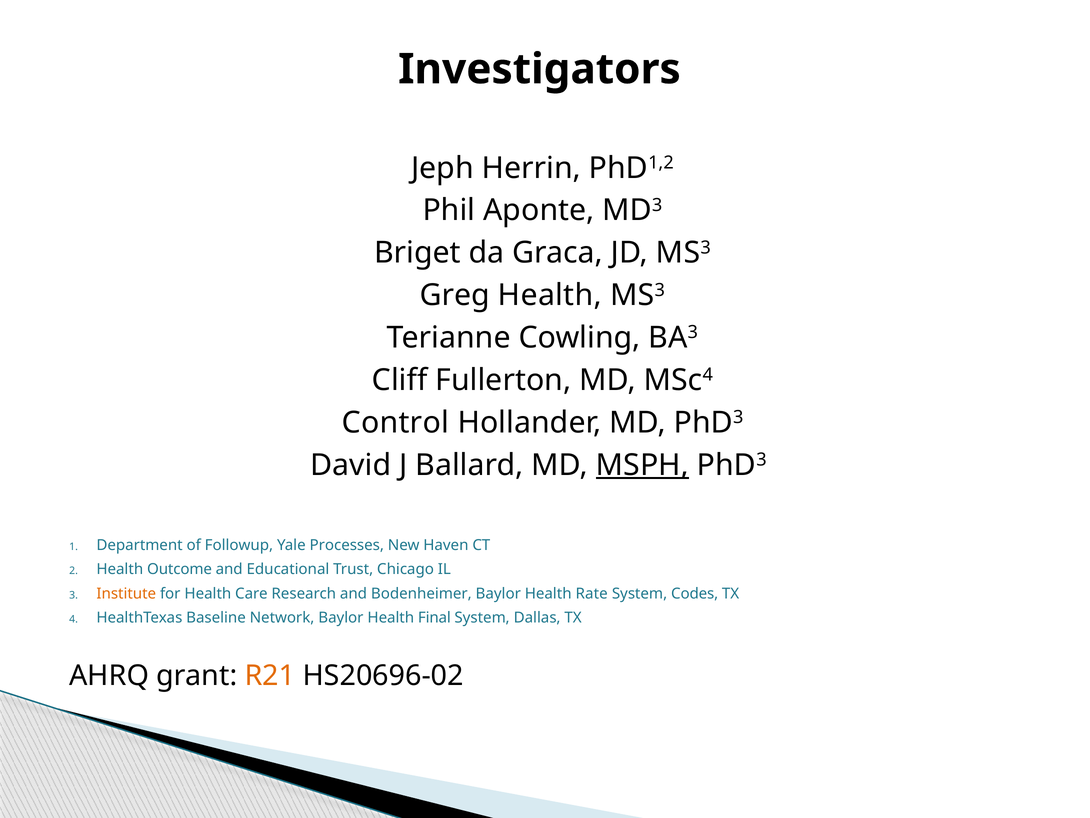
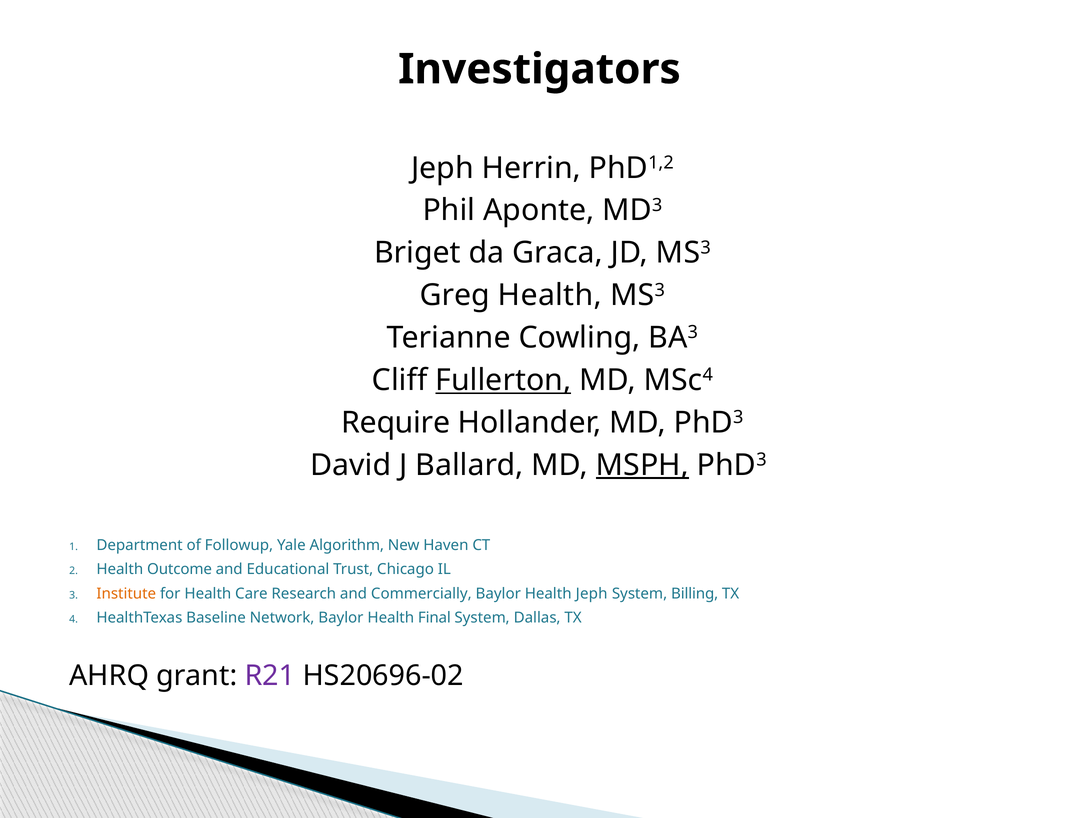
Fullerton underline: none -> present
Control: Control -> Require
Processes: Processes -> Algorithm
Bodenheimer: Bodenheimer -> Commercially
Health Rate: Rate -> Jeph
Codes: Codes -> Billing
R21 colour: orange -> purple
